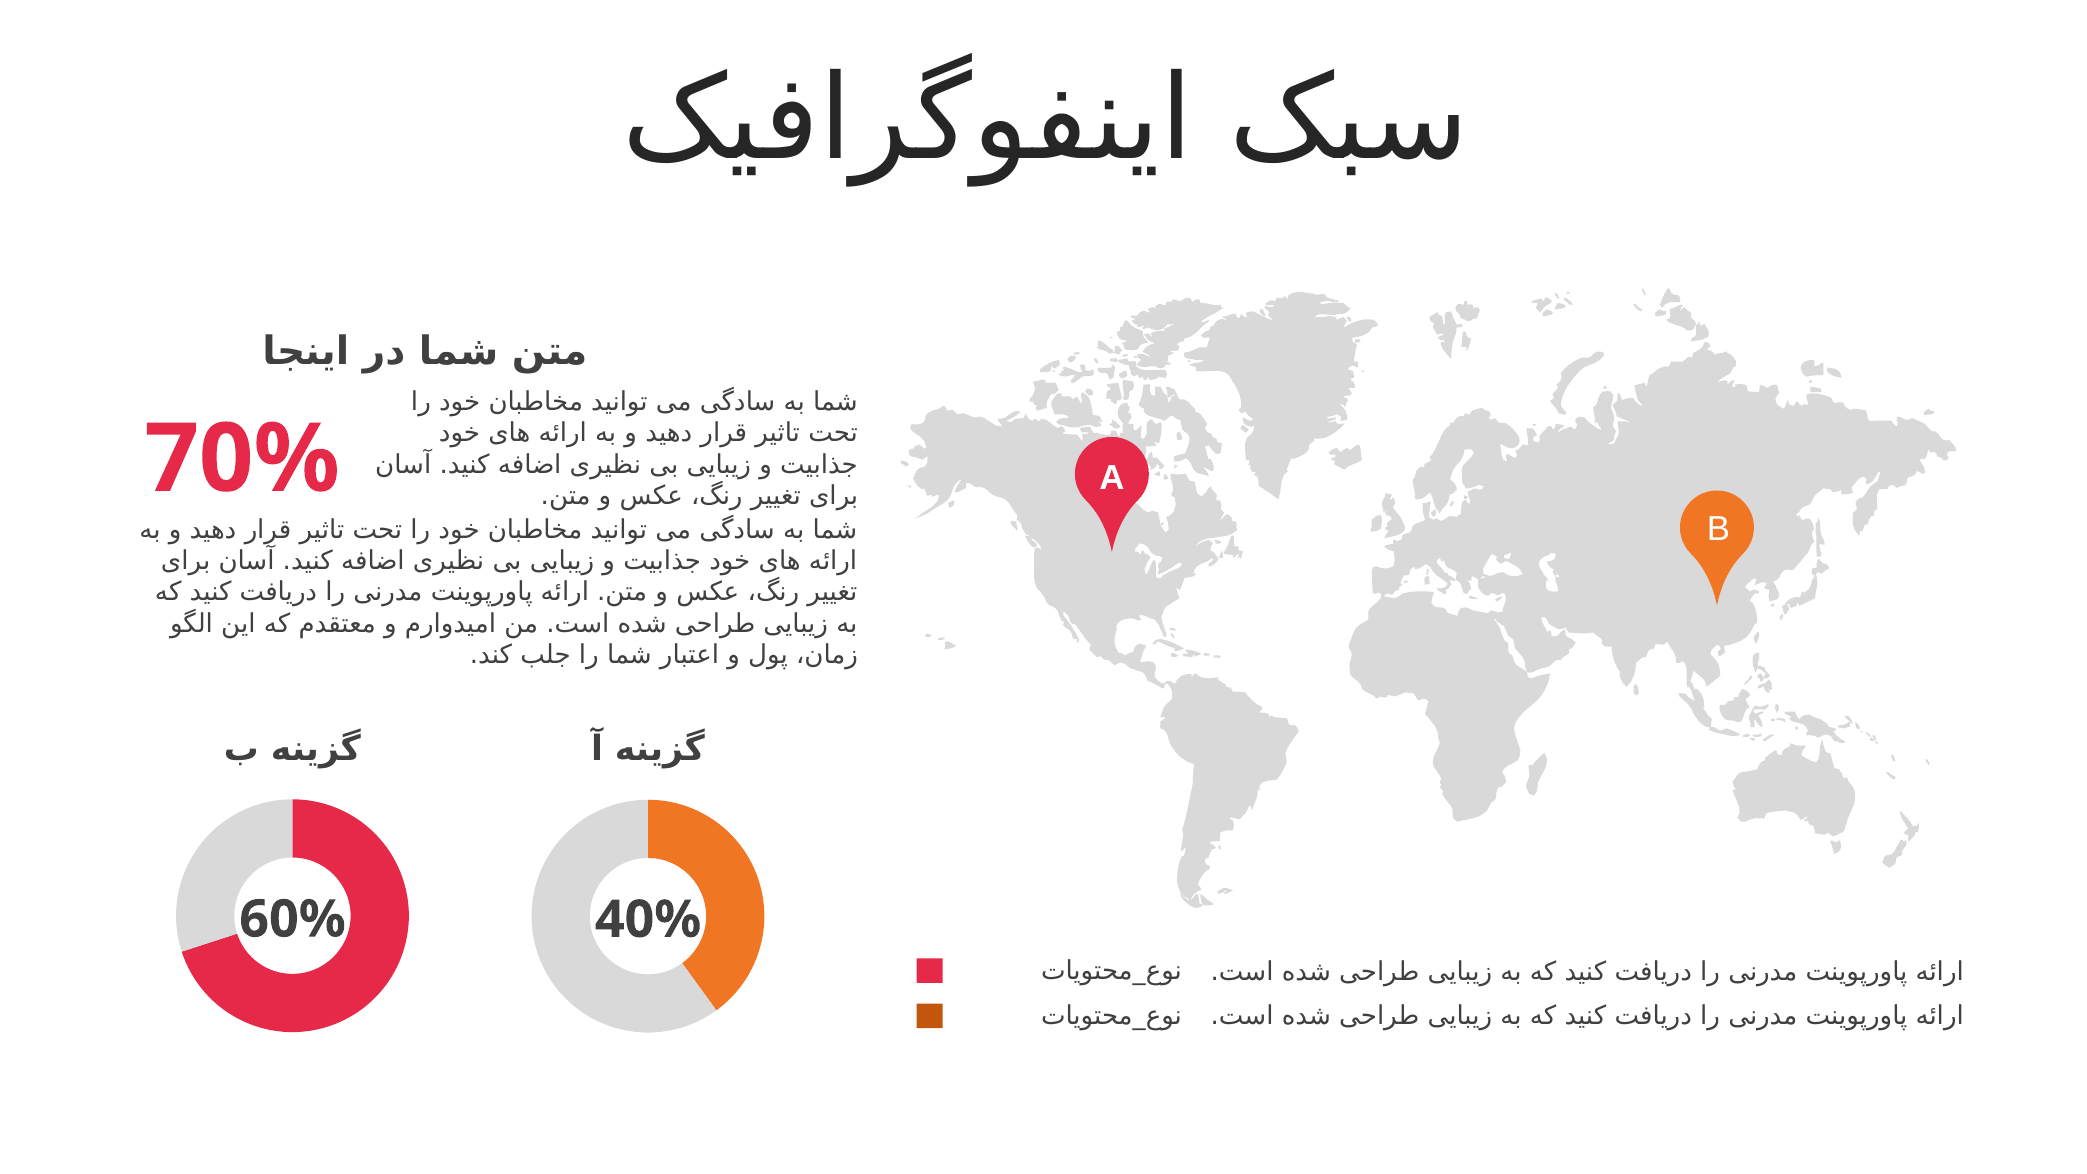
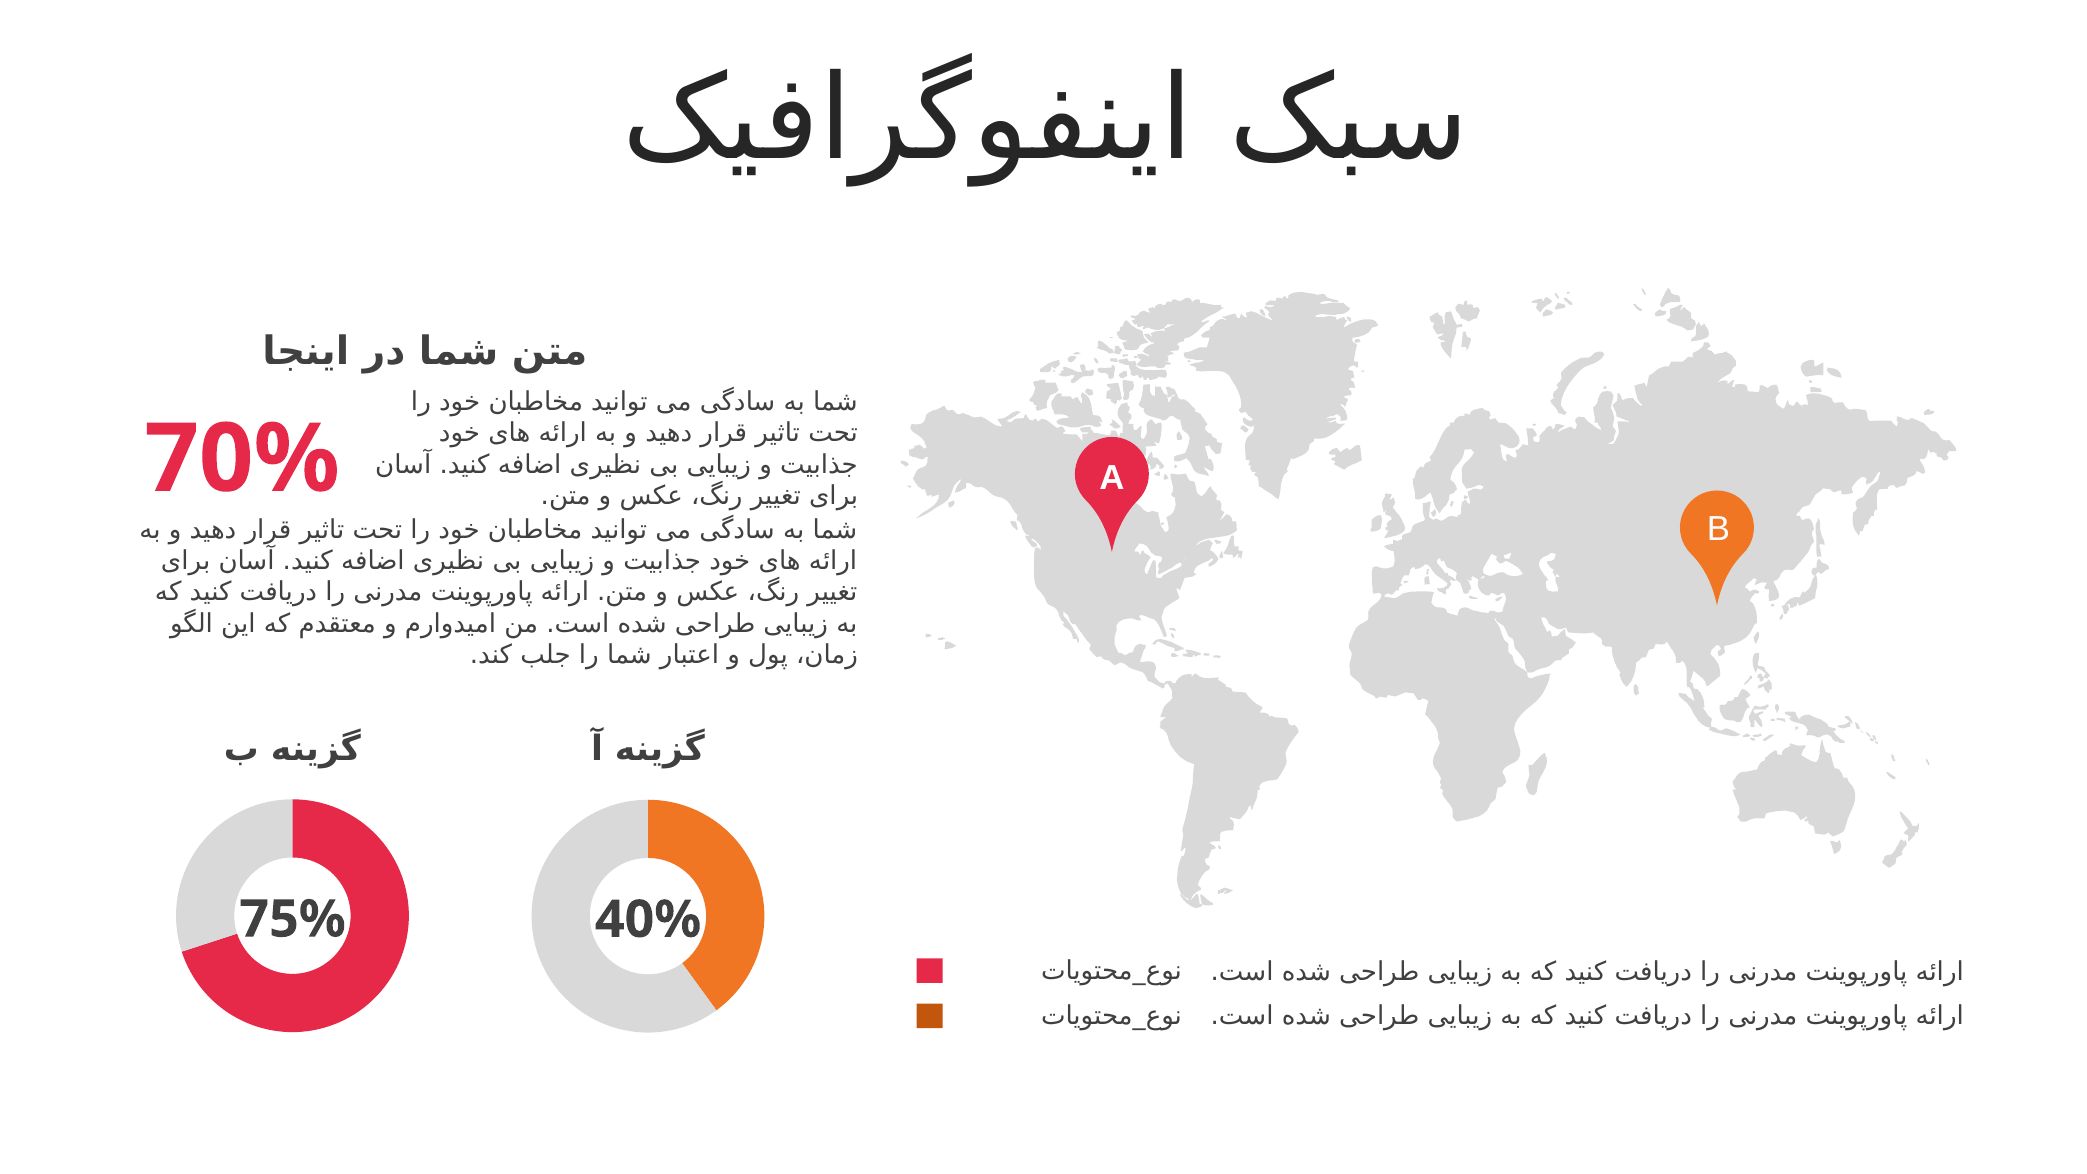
60%: 60% -> 75%
